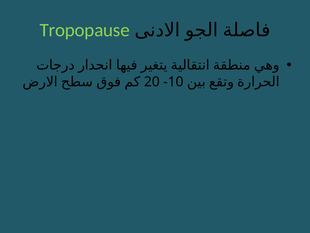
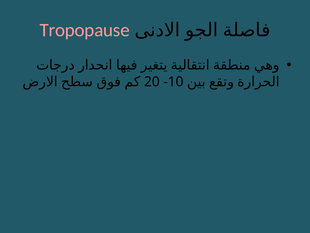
Tropopause colour: light green -> pink
